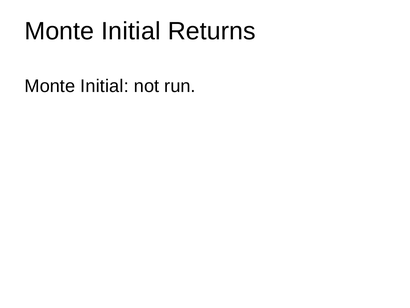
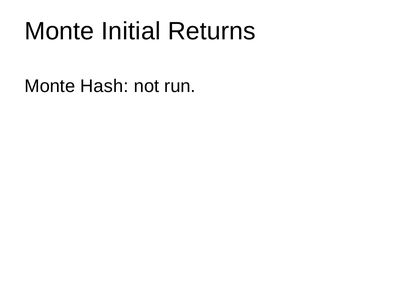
Initial at (104, 86): Initial -> Hash
